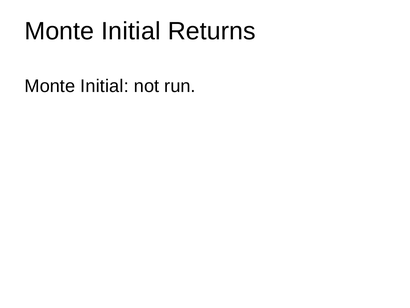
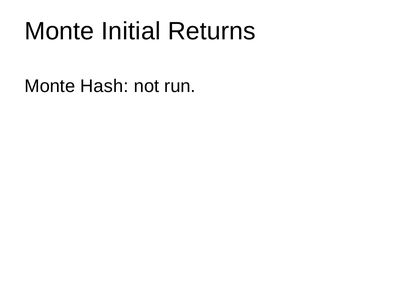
Initial at (104, 86): Initial -> Hash
